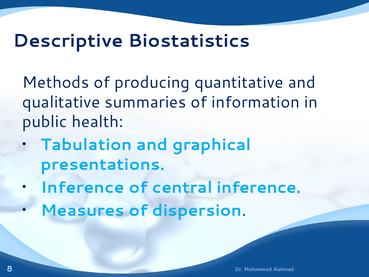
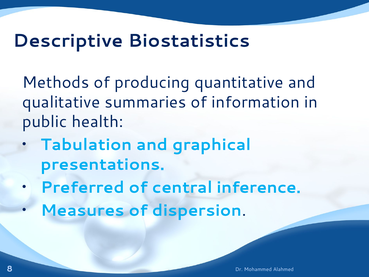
Inference at (82, 187): Inference -> Preferred
